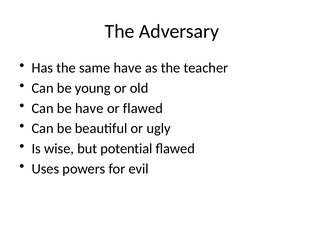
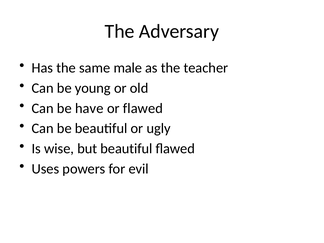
same have: have -> male
but potential: potential -> beautiful
